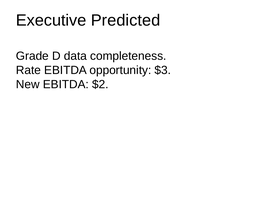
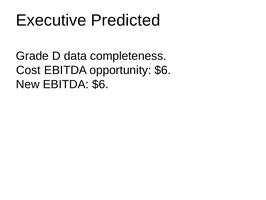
Rate: Rate -> Cost
opportunity $3: $3 -> $6
EBITDA $2: $2 -> $6
